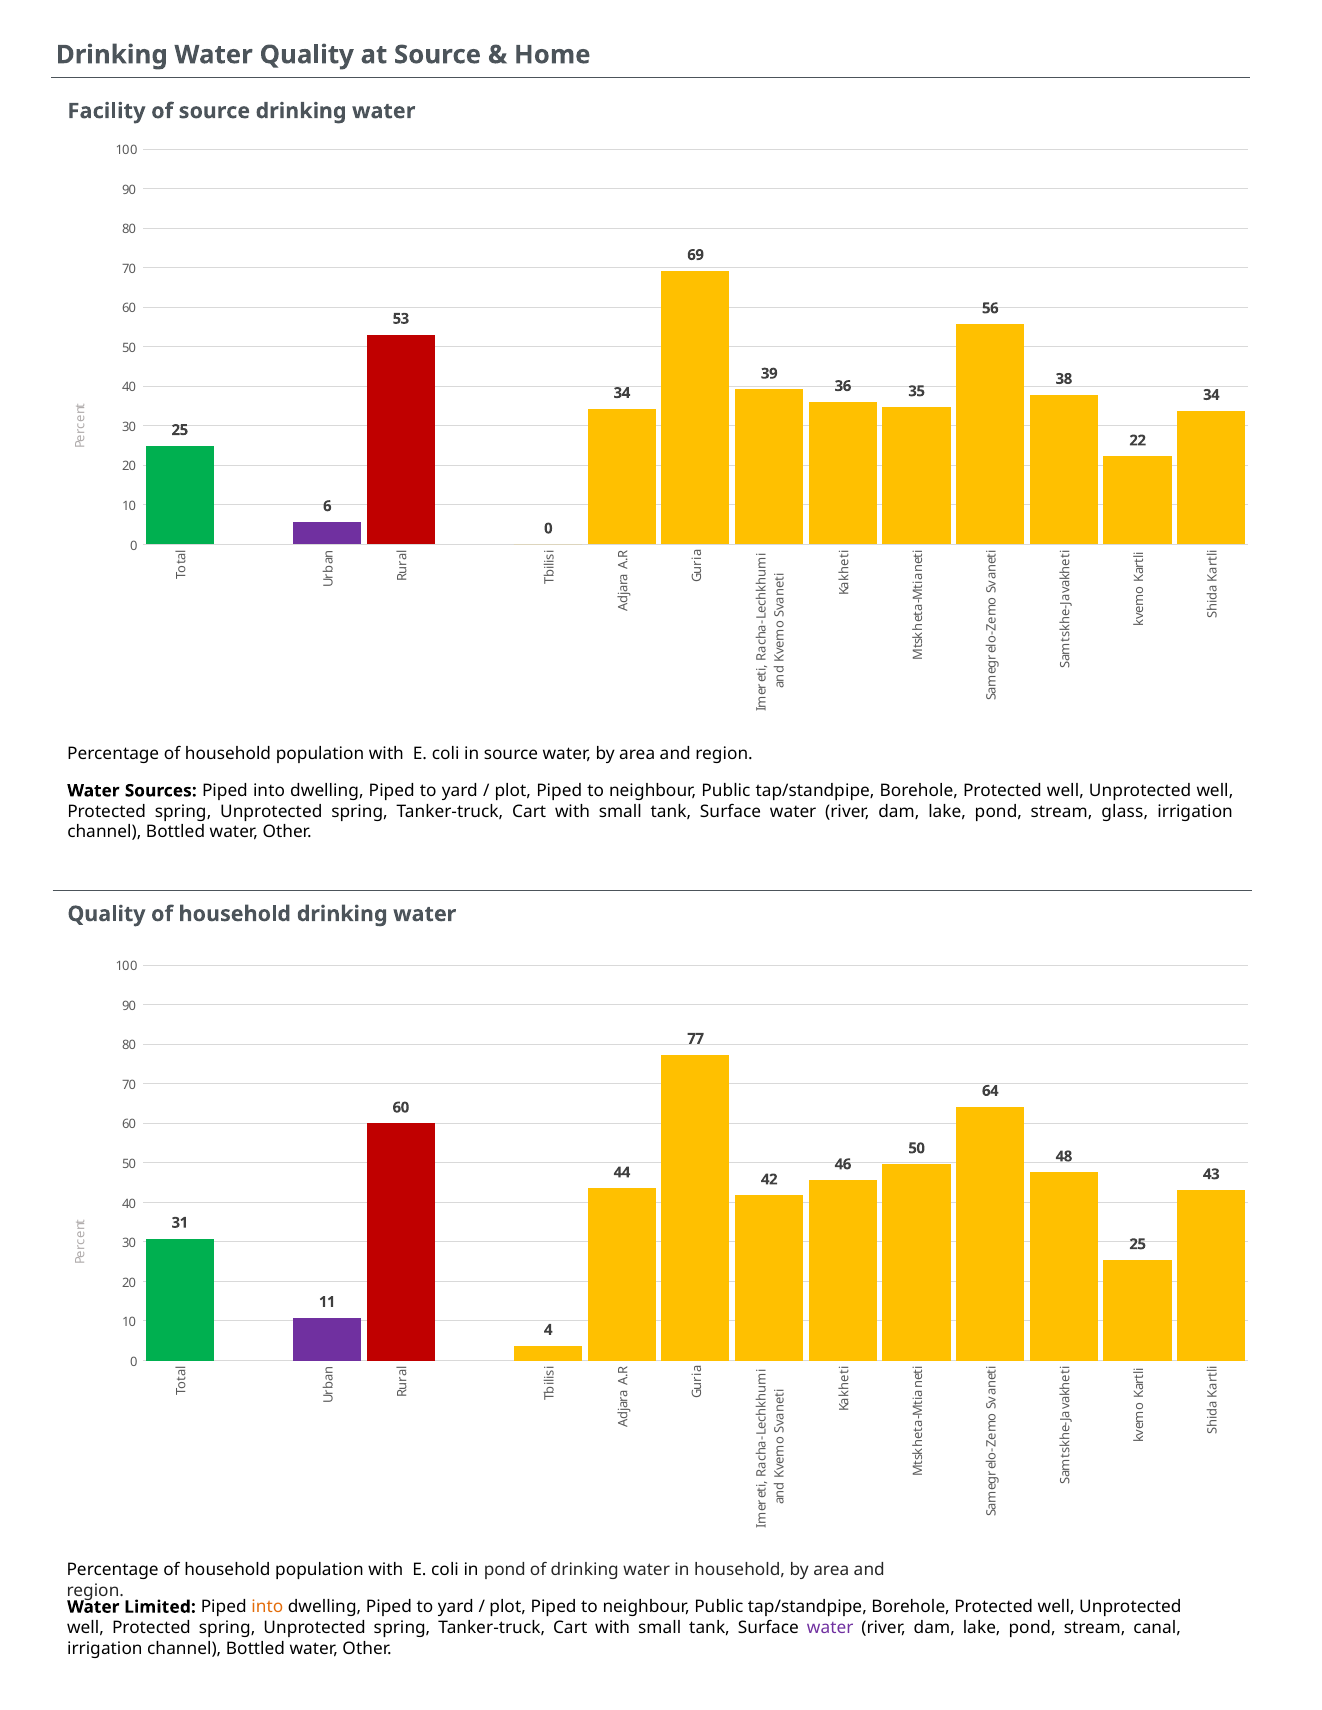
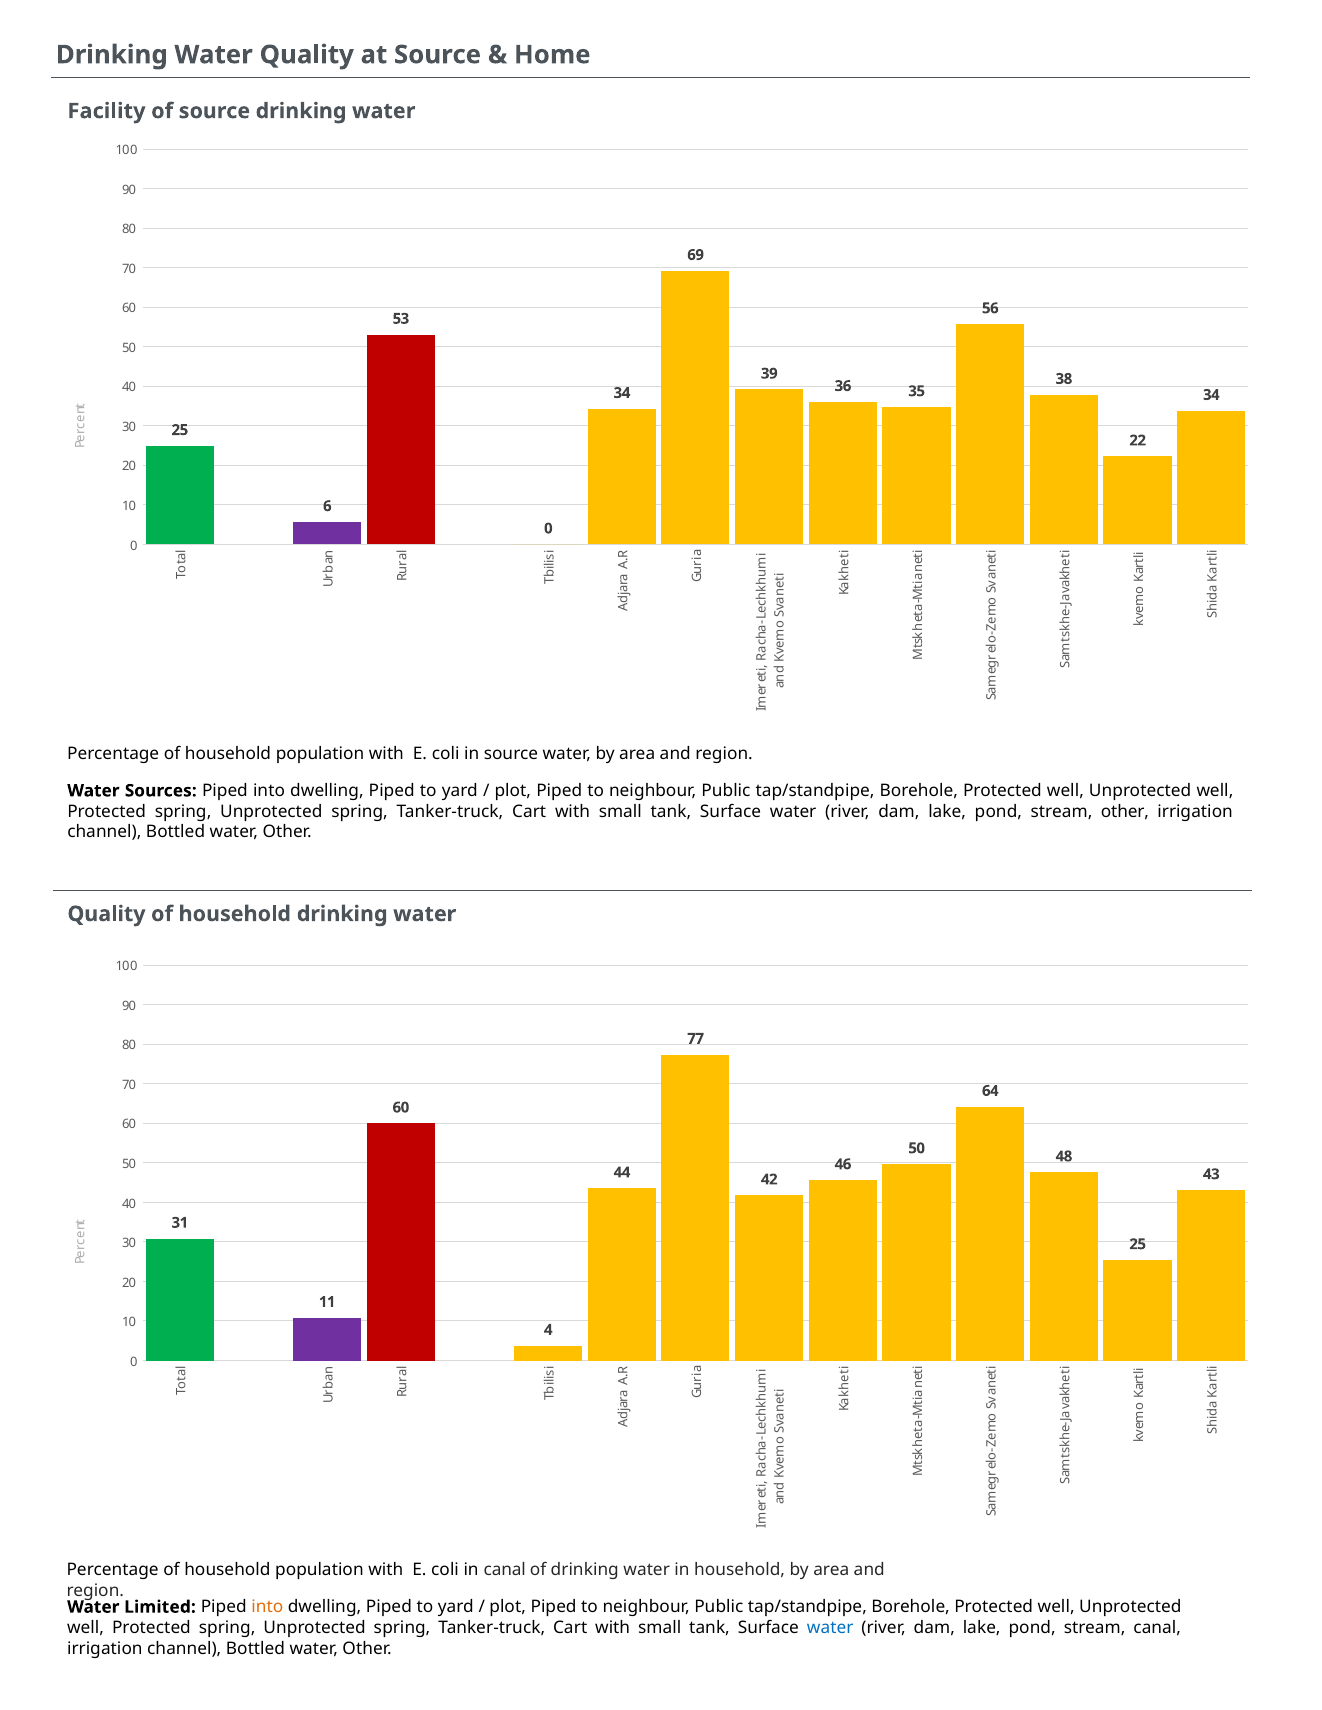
stream glass: glass -> other
in pond: pond -> canal
water at (830, 1628) colour: purple -> blue
